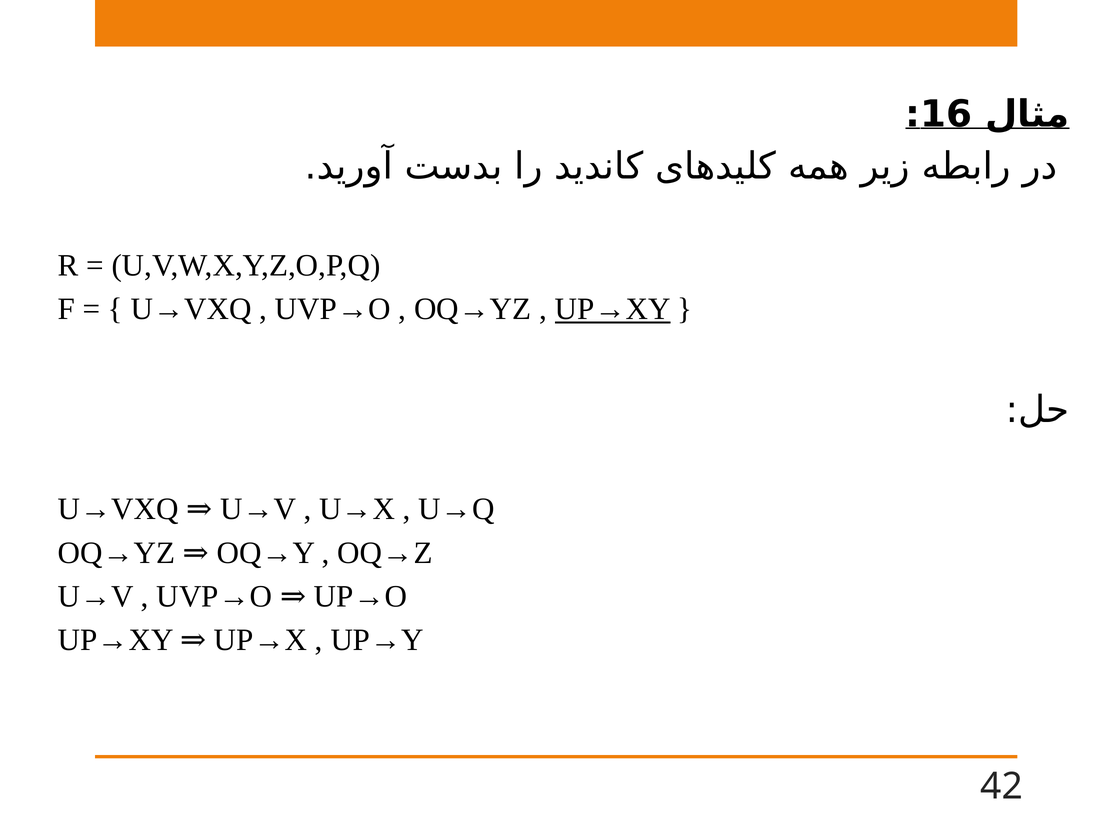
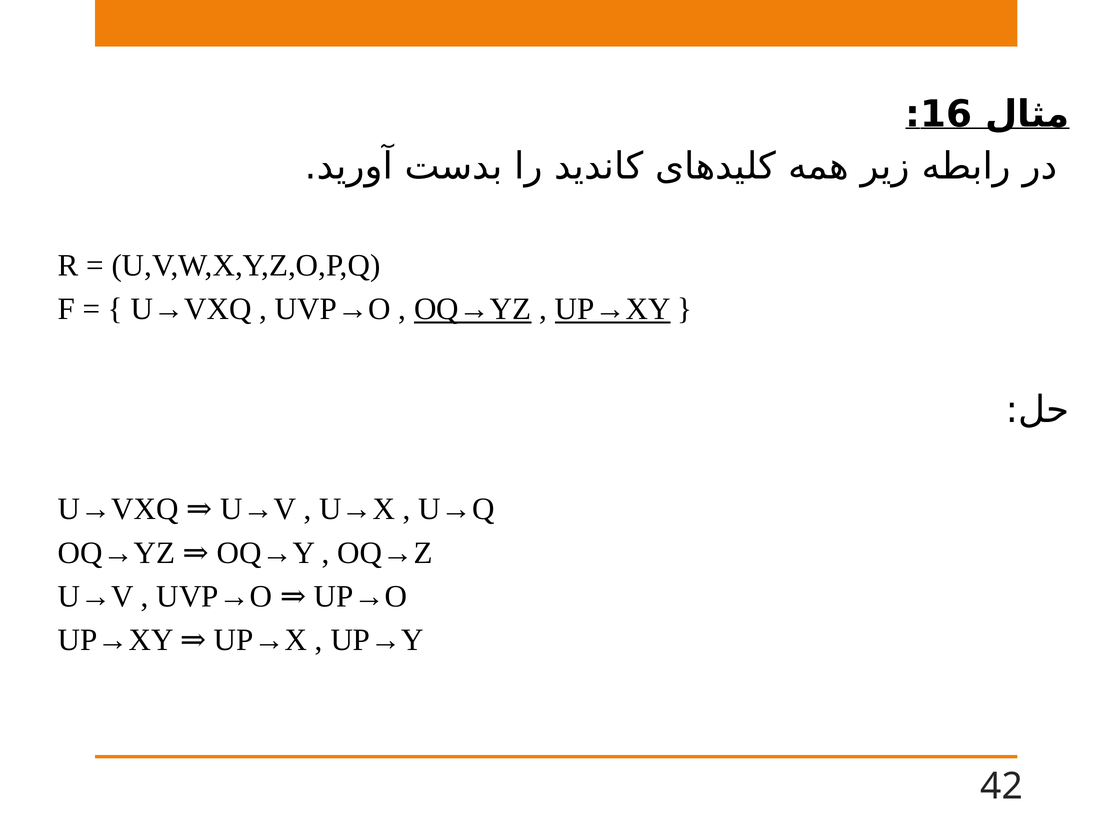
OQ→YZ at (473, 309) underline: none -> present
